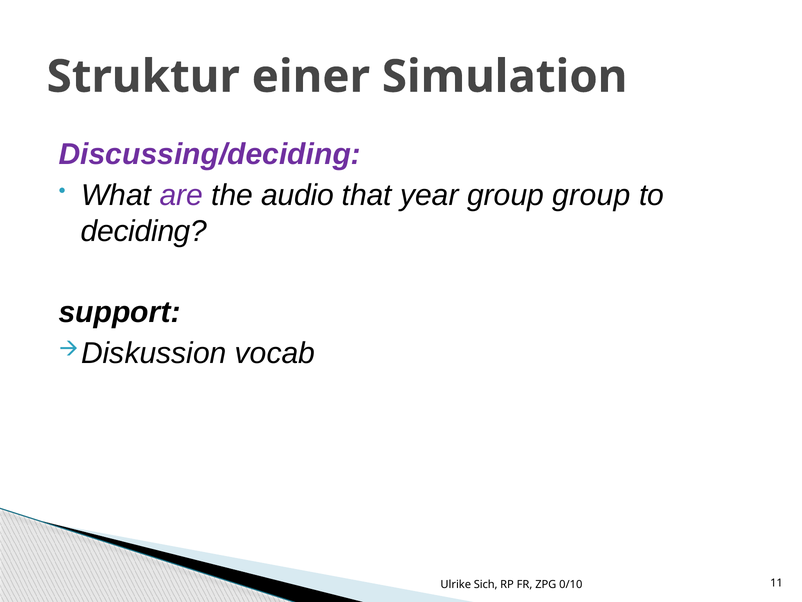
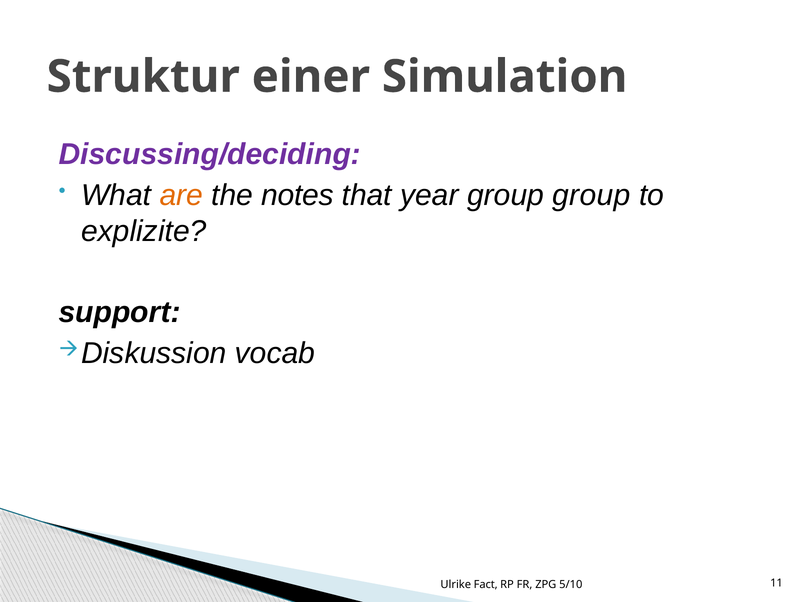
are colour: purple -> orange
audio: audio -> notes
deciding: deciding -> explizite
Sich: Sich -> Fact
0/10: 0/10 -> 5/10
